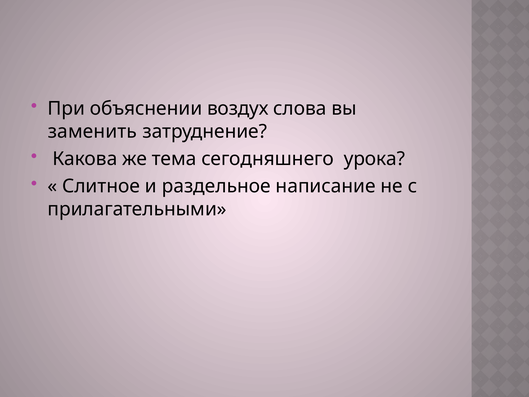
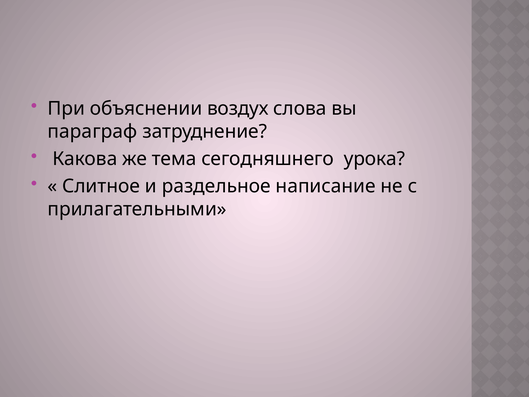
заменить: заменить -> параграф
